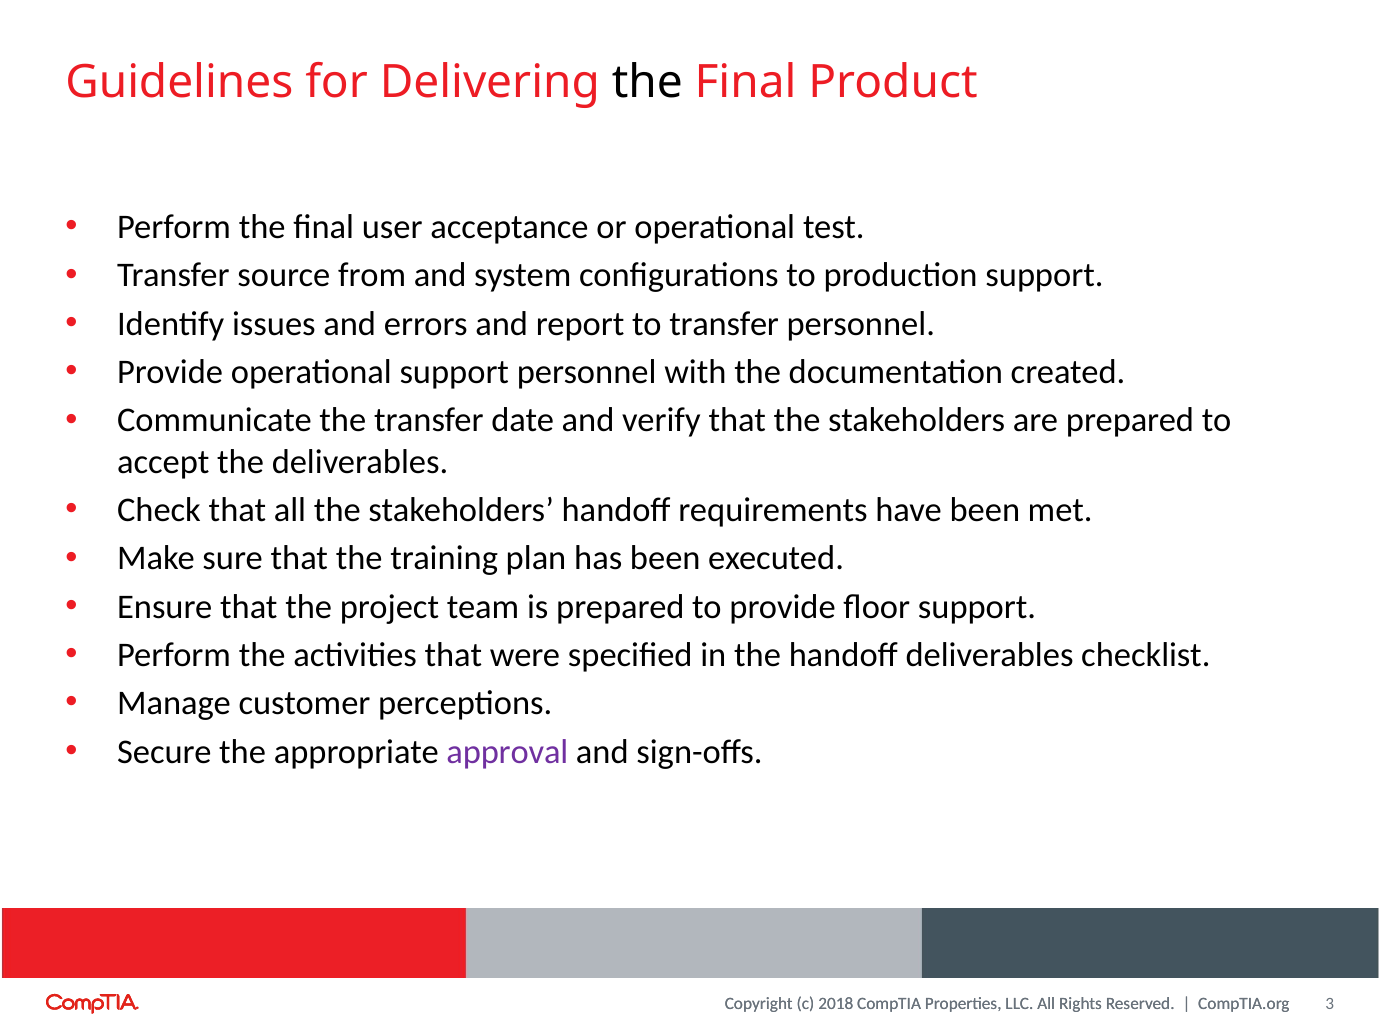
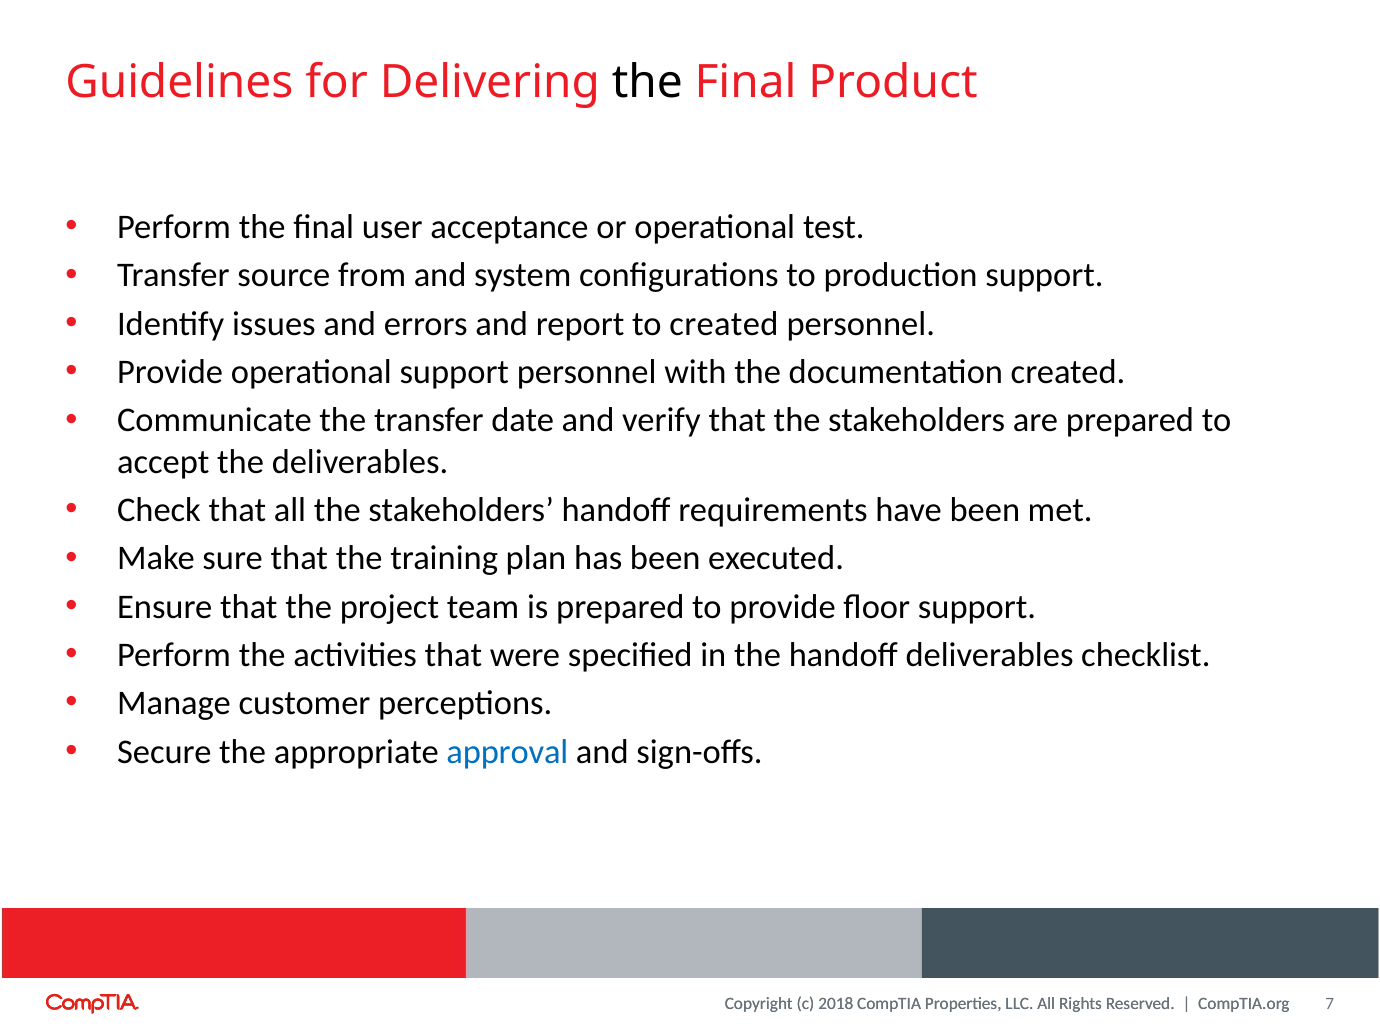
to transfer: transfer -> created
approval colour: purple -> blue
3: 3 -> 7
